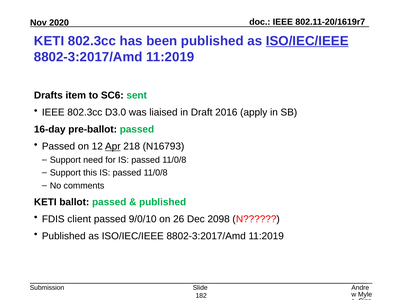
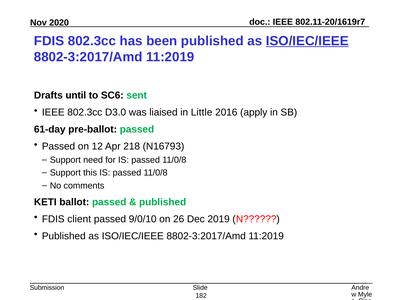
KETI at (49, 41): KETI -> FDIS
item: item -> until
Draft: Draft -> Little
16-day: 16-day -> 61-day
Apr underline: present -> none
2098: 2098 -> 2019
